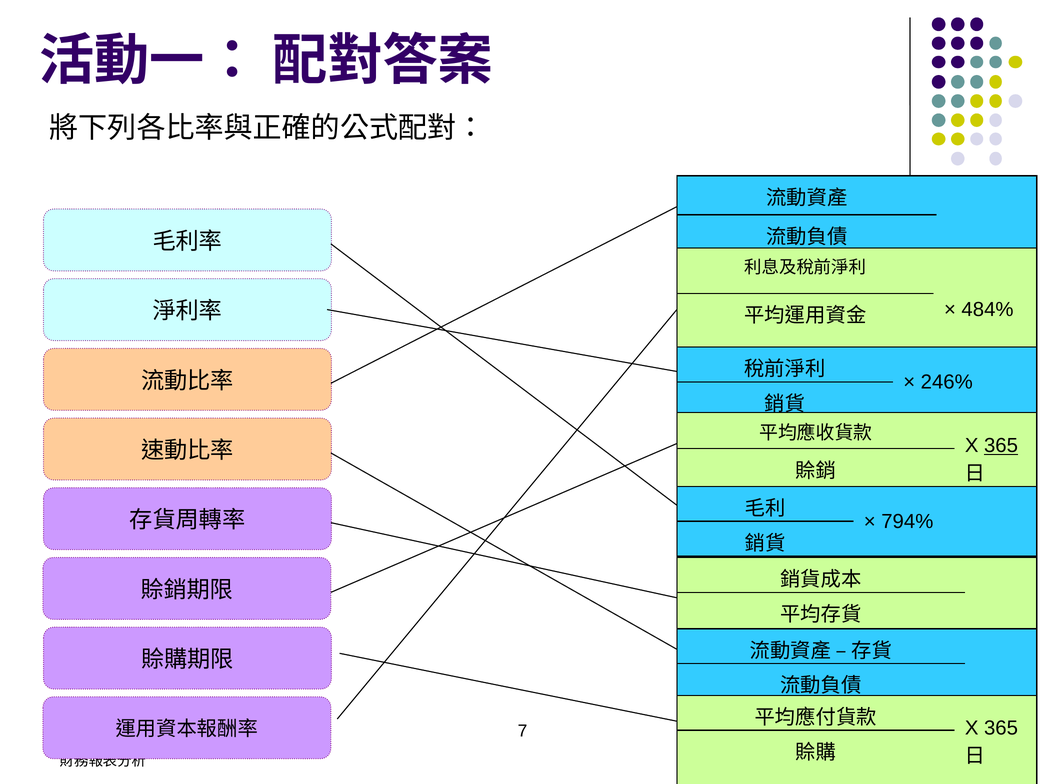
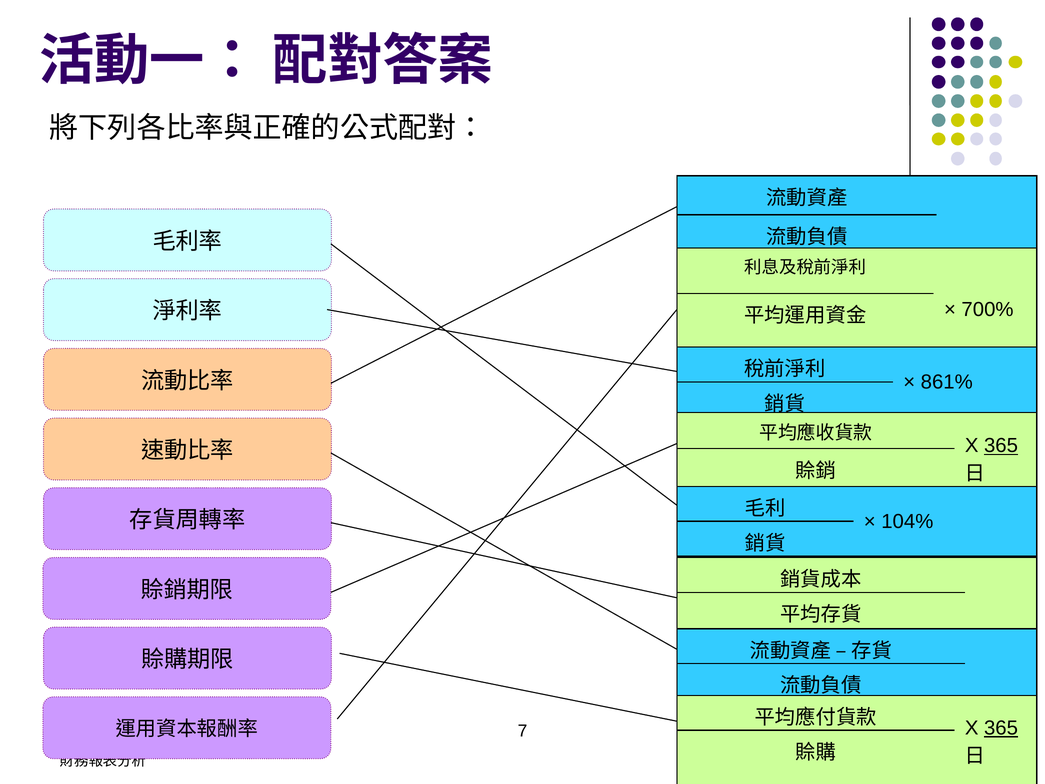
484%: 484% -> 700%
246%: 246% -> 861%
794%: 794% -> 104%
365 at (1001, 728) underline: none -> present
